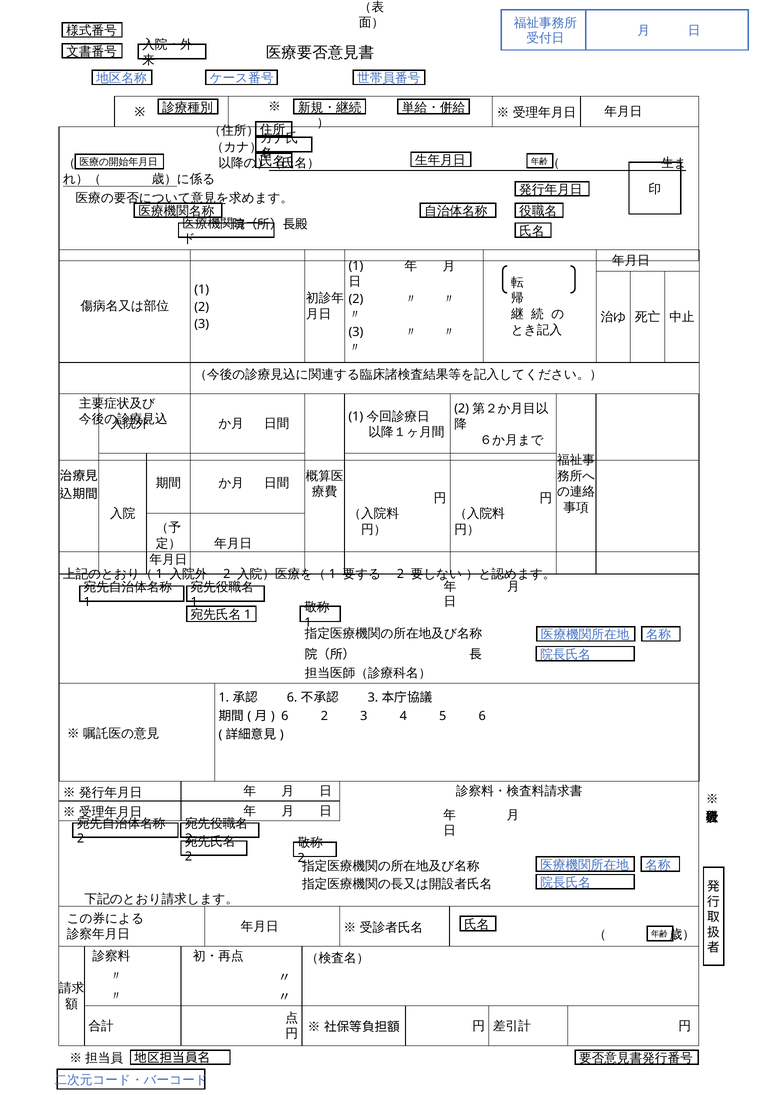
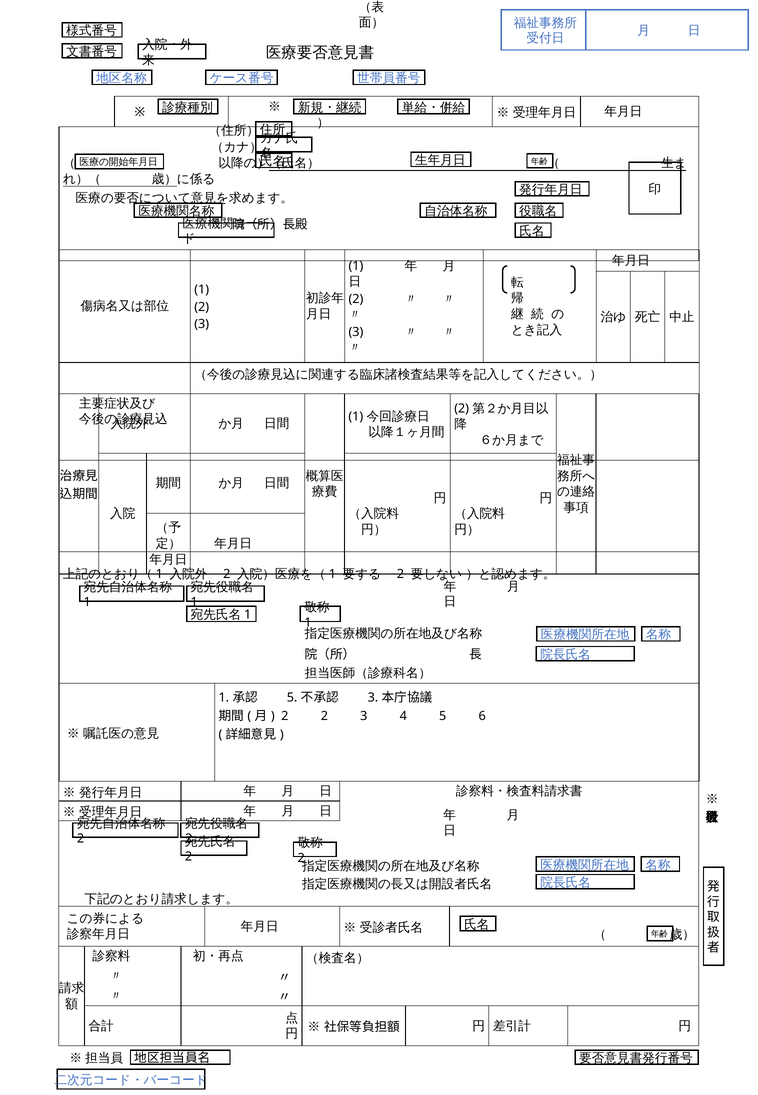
6 at (292, 698): 6 -> 5
6 at (285, 716): 6 -> 2
